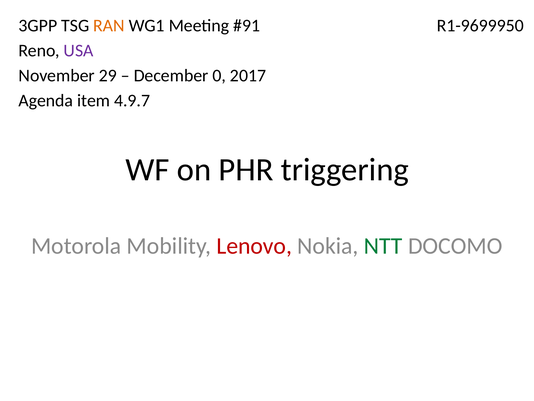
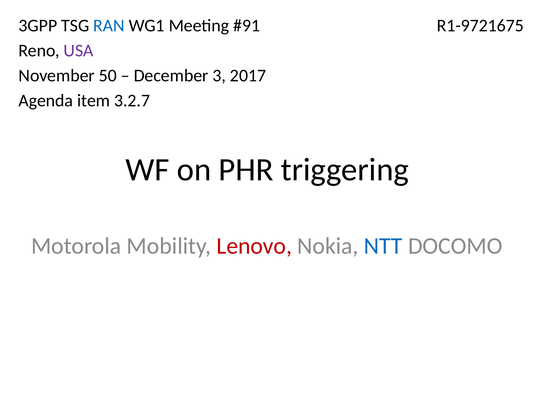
R1-9699950: R1-9699950 -> R1-9721675
RAN colour: orange -> blue
29: 29 -> 50
0: 0 -> 3
4.9.7: 4.9.7 -> 3.2.7
NTT colour: green -> blue
